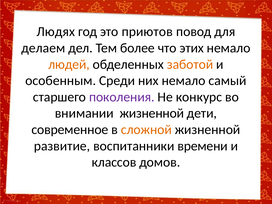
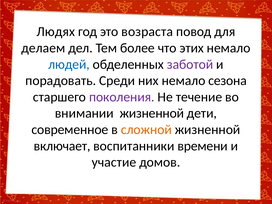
приютов: приютов -> возраста
людей colour: orange -> blue
заботой colour: orange -> purple
особенным: особенным -> порадовать
самый: самый -> сезона
конкурс: конкурс -> течение
развитие: развитие -> включает
классов: классов -> участие
